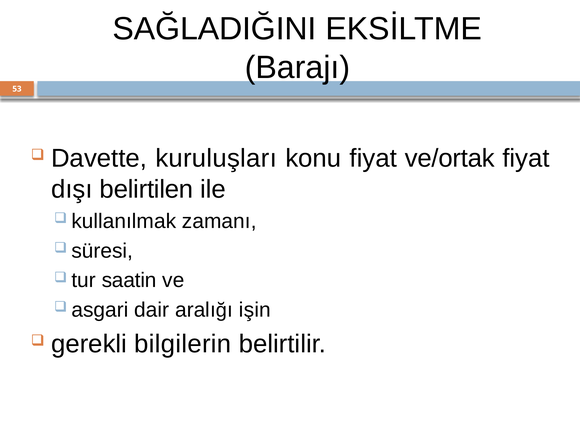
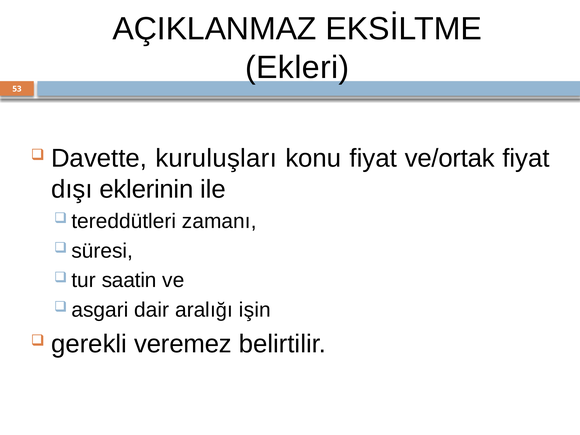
SAĞLADIĞINI: SAĞLADIĞINI -> AÇIKLANMAZ
Barajı: Barajı -> Ekleri
belirtilen: belirtilen -> eklerinin
kullanılmak: kullanılmak -> tereddütleri
bilgilerin: bilgilerin -> veremez
